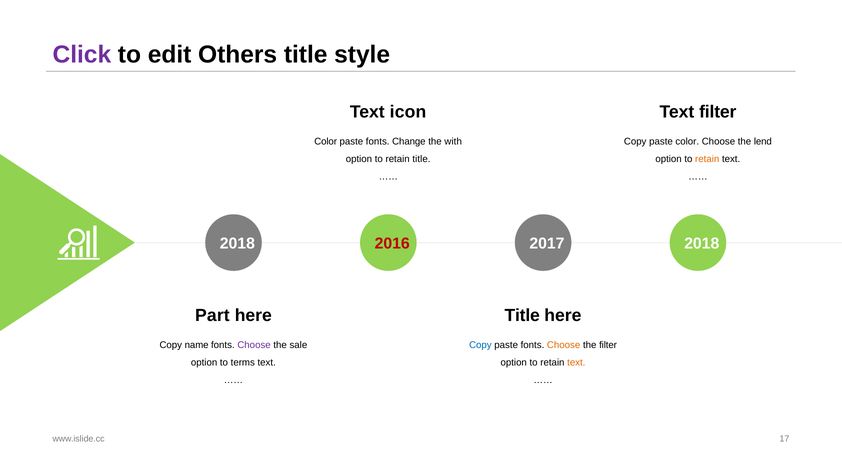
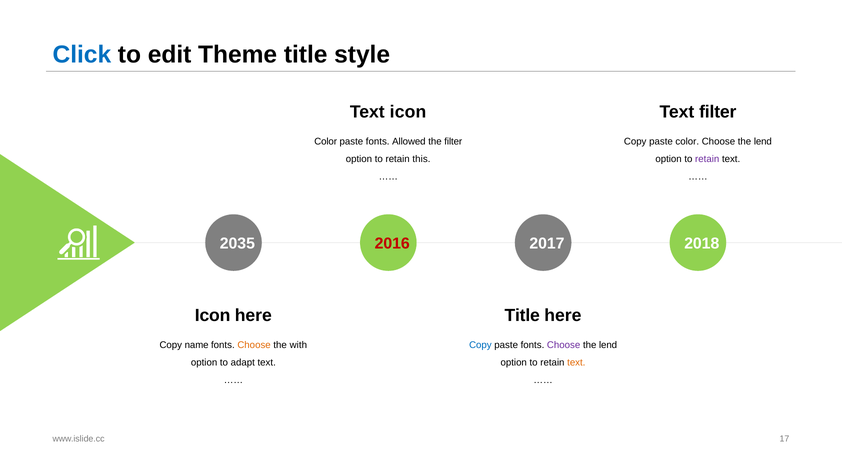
Click colour: purple -> blue
Others: Others -> Theme
Change: Change -> Allowed
the with: with -> filter
retain title: title -> this
retain at (707, 159) colour: orange -> purple
2018 at (237, 243): 2018 -> 2035
Part at (212, 315): Part -> Icon
Choose at (254, 345) colour: purple -> orange
sale: sale -> with
Choose at (564, 345) colour: orange -> purple
filter at (608, 345): filter -> lend
terms: terms -> adapt
